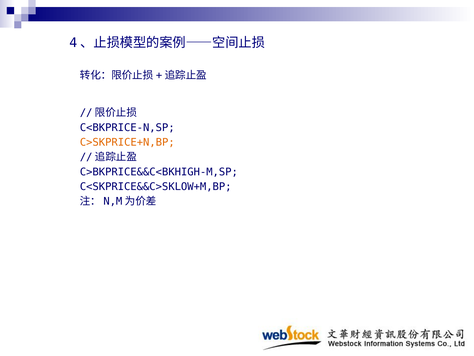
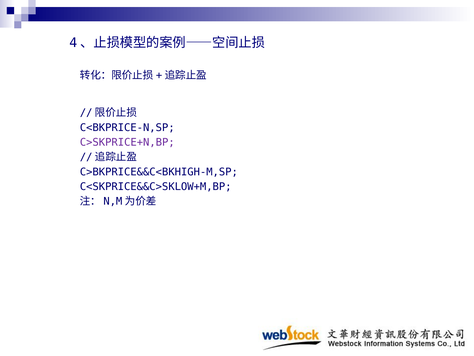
C>SKPRICE+N,BP colour: orange -> purple
